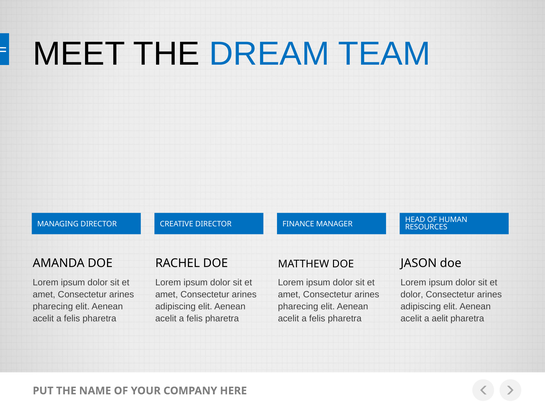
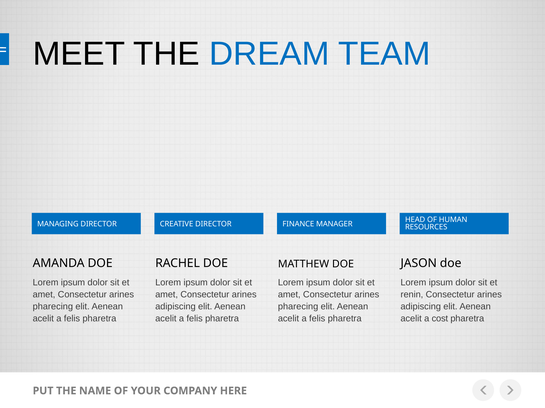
dolor at (412, 295): dolor -> renin
aelit: aelit -> cost
